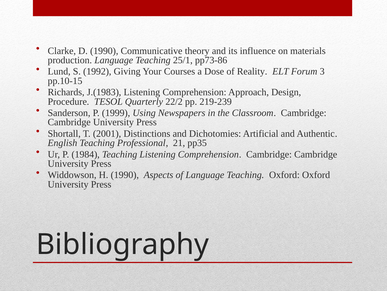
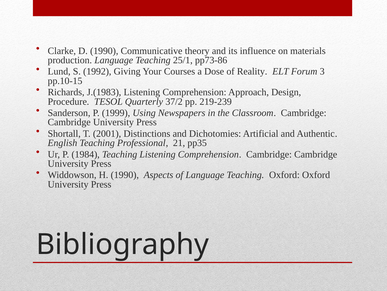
22/2: 22/2 -> 37/2
